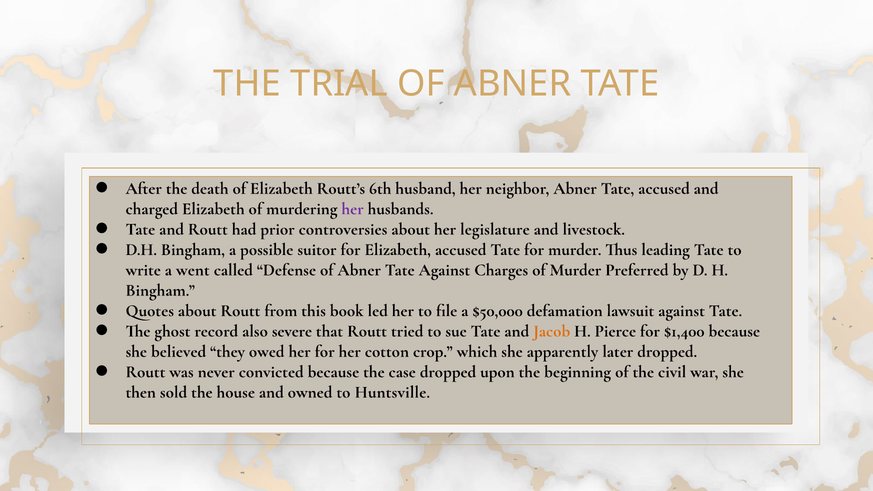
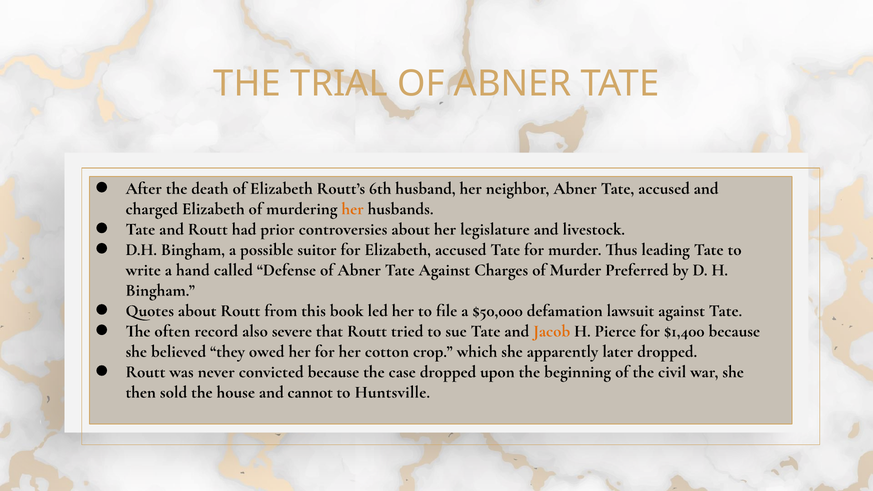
her at (353, 209) colour: purple -> orange
went: went -> hand
ghost: ghost -> often
owned: owned -> cannot
